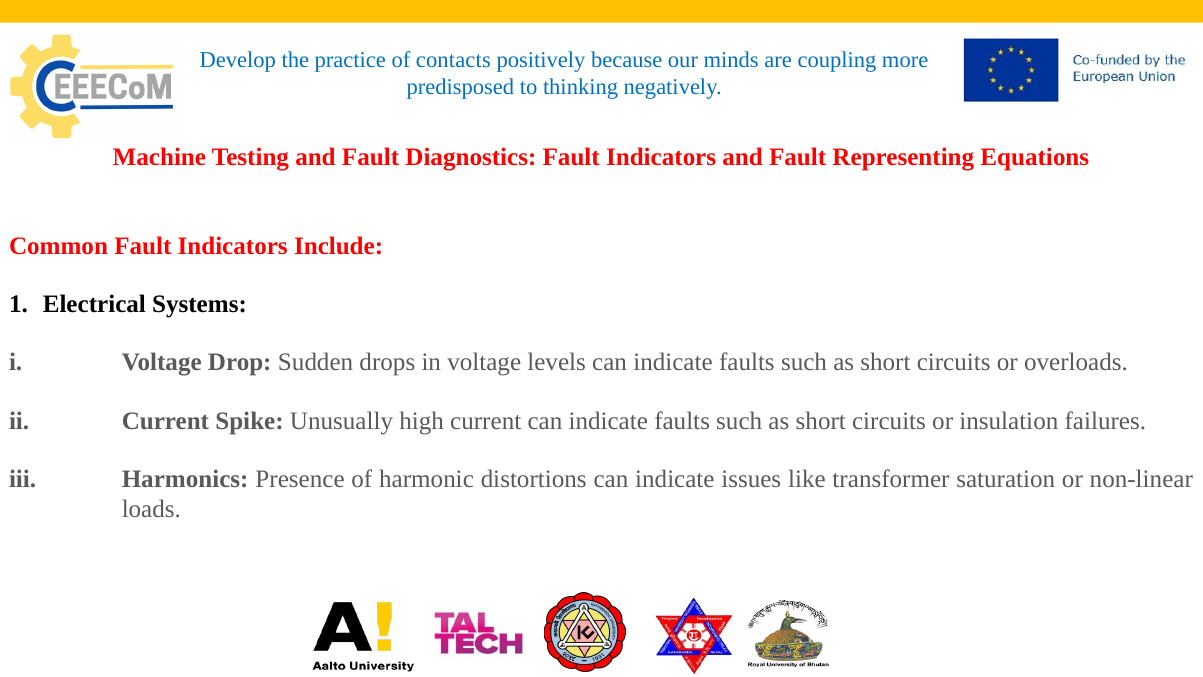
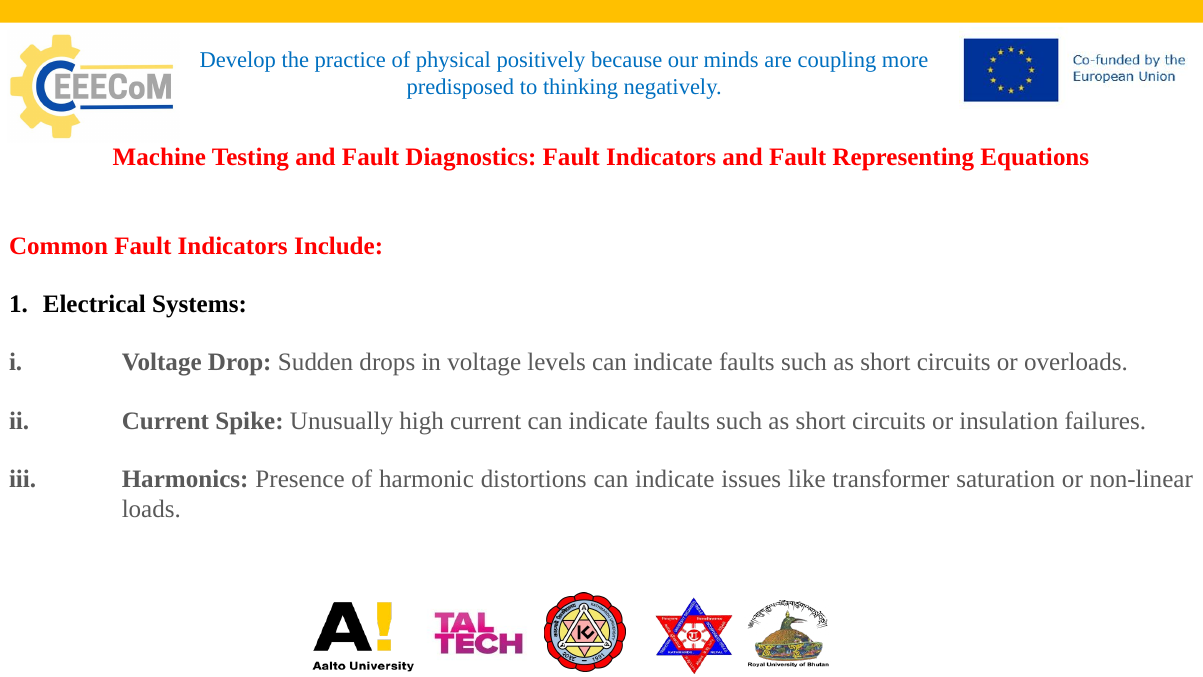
contacts: contacts -> physical
